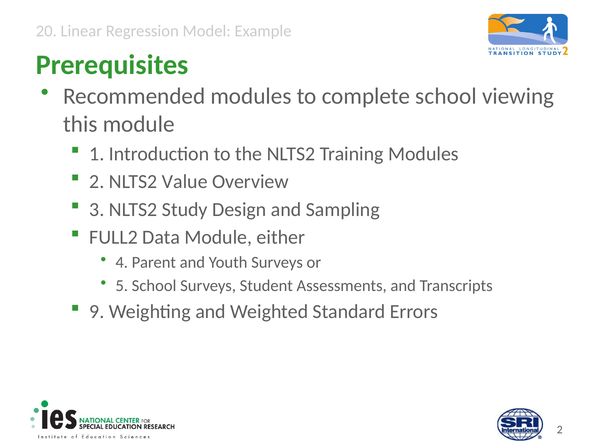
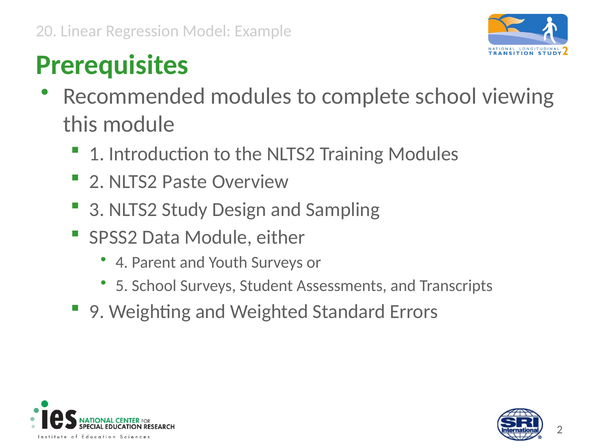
Value: Value -> Paste
FULL2: FULL2 -> SPSS2
